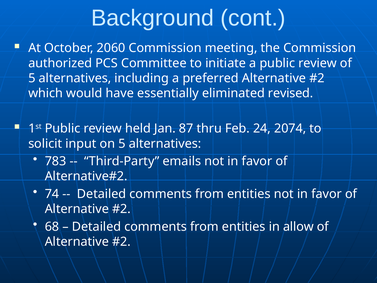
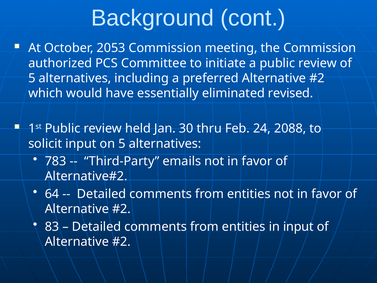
2060: 2060 -> 2053
87: 87 -> 30
2074: 2074 -> 2088
74: 74 -> 64
68: 68 -> 83
in allow: allow -> input
